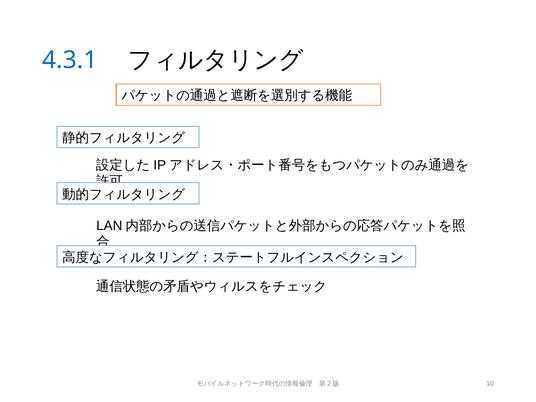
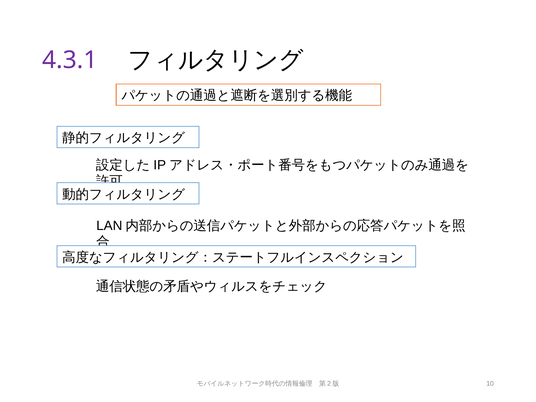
4.3.1 colour: blue -> purple
